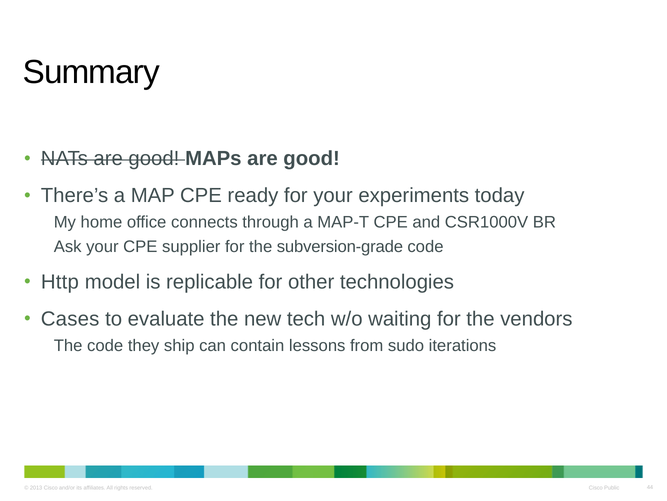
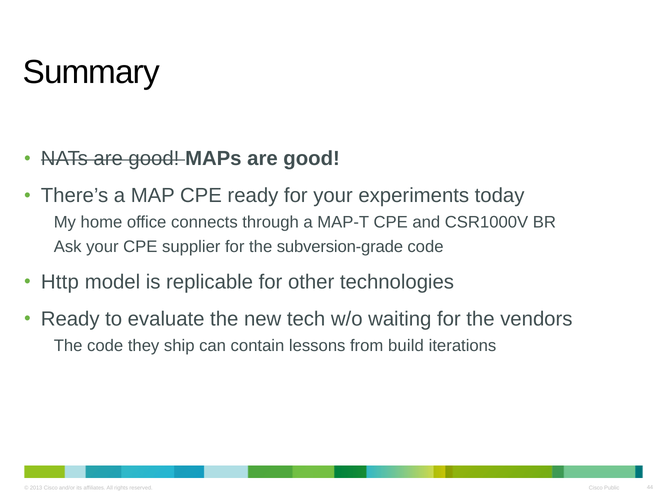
Cases at (70, 318): Cases -> Ready
sudo: sudo -> build
